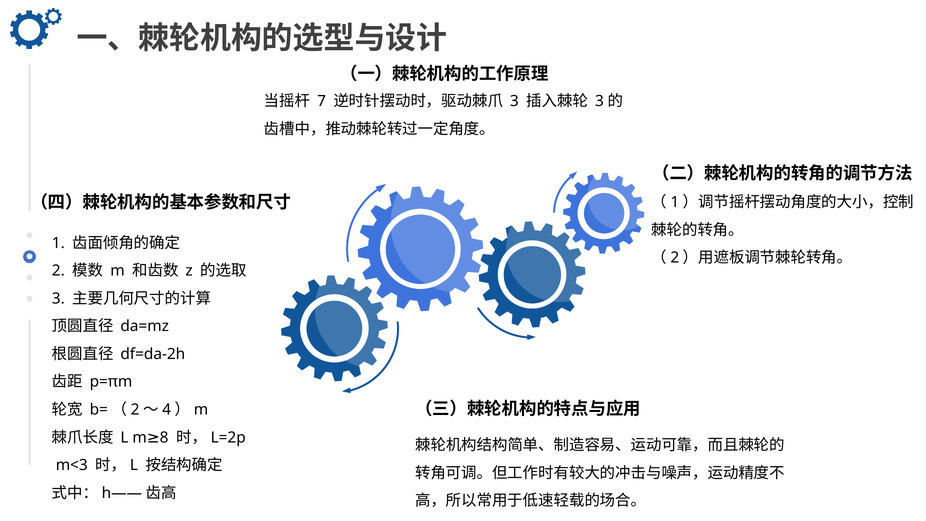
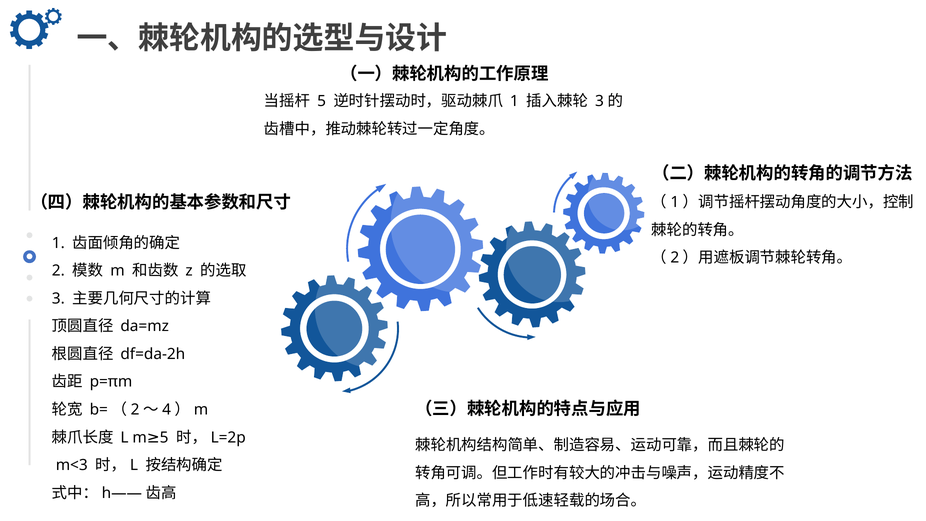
7 at (322, 101): 7 -> 5
3 at (514, 101): 3 -> 1
m 8: 8 -> 5
